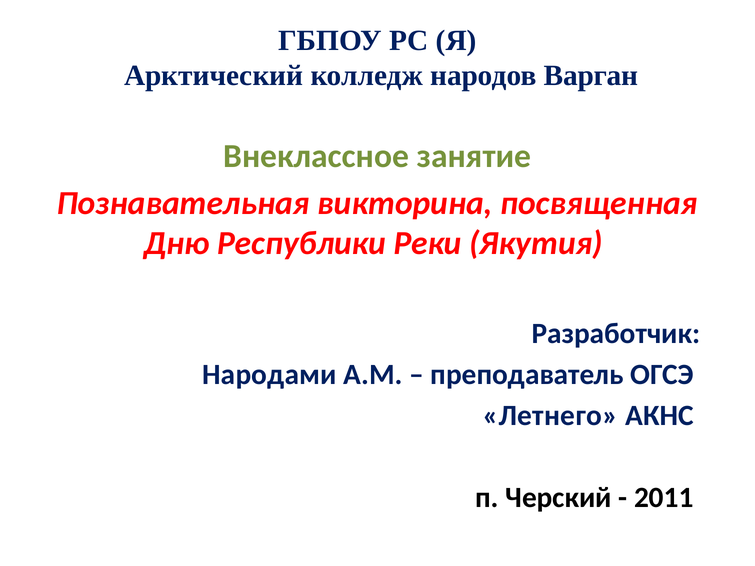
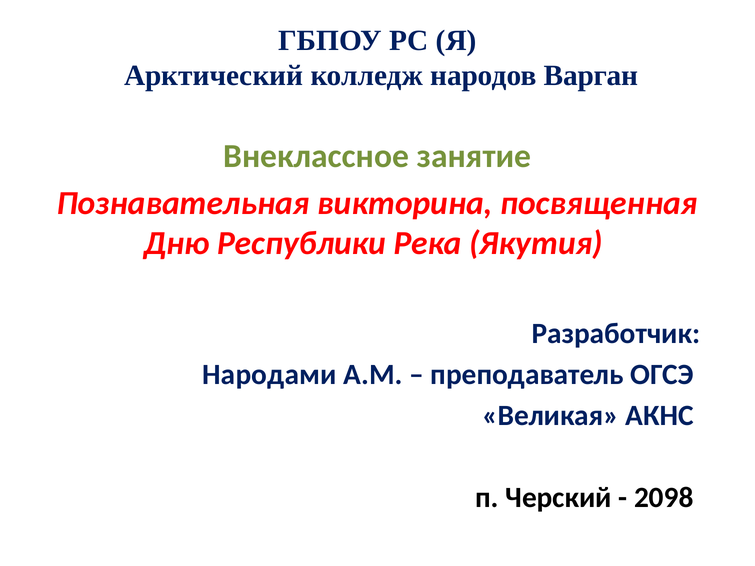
Реки: Реки -> Река
Летнего: Летнего -> Великая
2011: 2011 -> 2098
